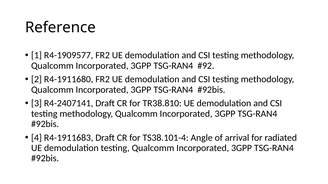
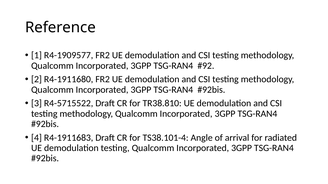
R4-2407141: R4-2407141 -> R4-5715522
